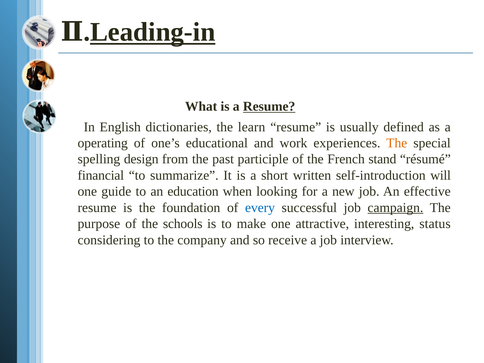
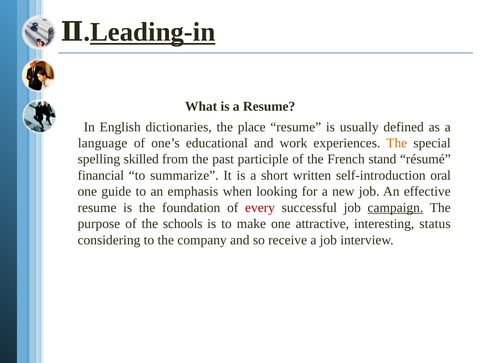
Resume at (269, 106) underline: present -> none
learn: learn -> place
operating: operating -> language
design: design -> skilled
will: will -> oral
education: education -> emphasis
every colour: blue -> red
